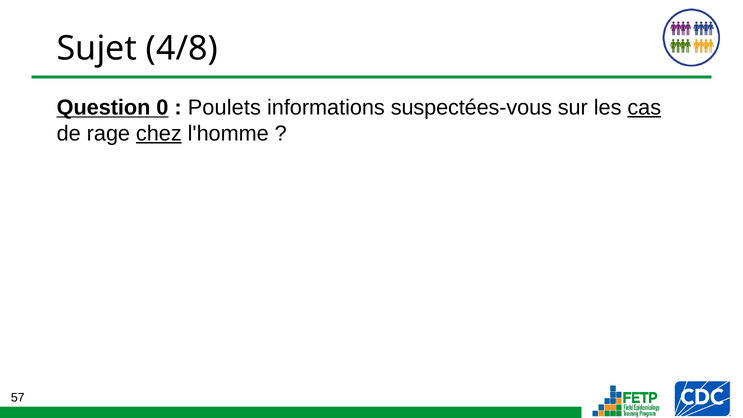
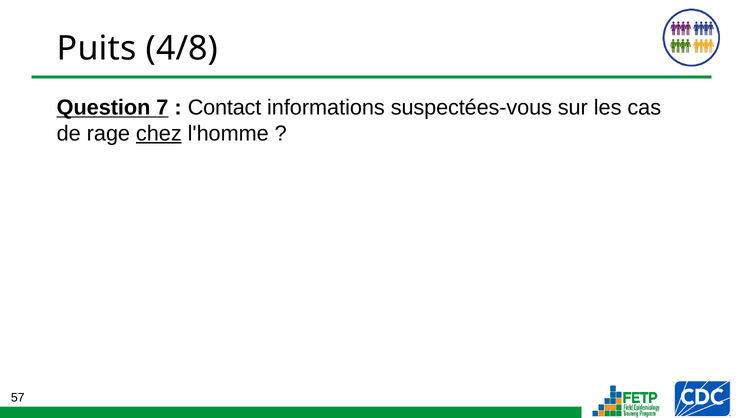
Sujet: Sujet -> Puits
0: 0 -> 7
Poulets: Poulets -> Contact
cas underline: present -> none
